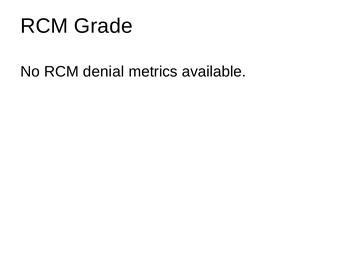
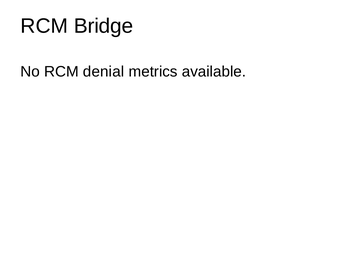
Grade: Grade -> Bridge
